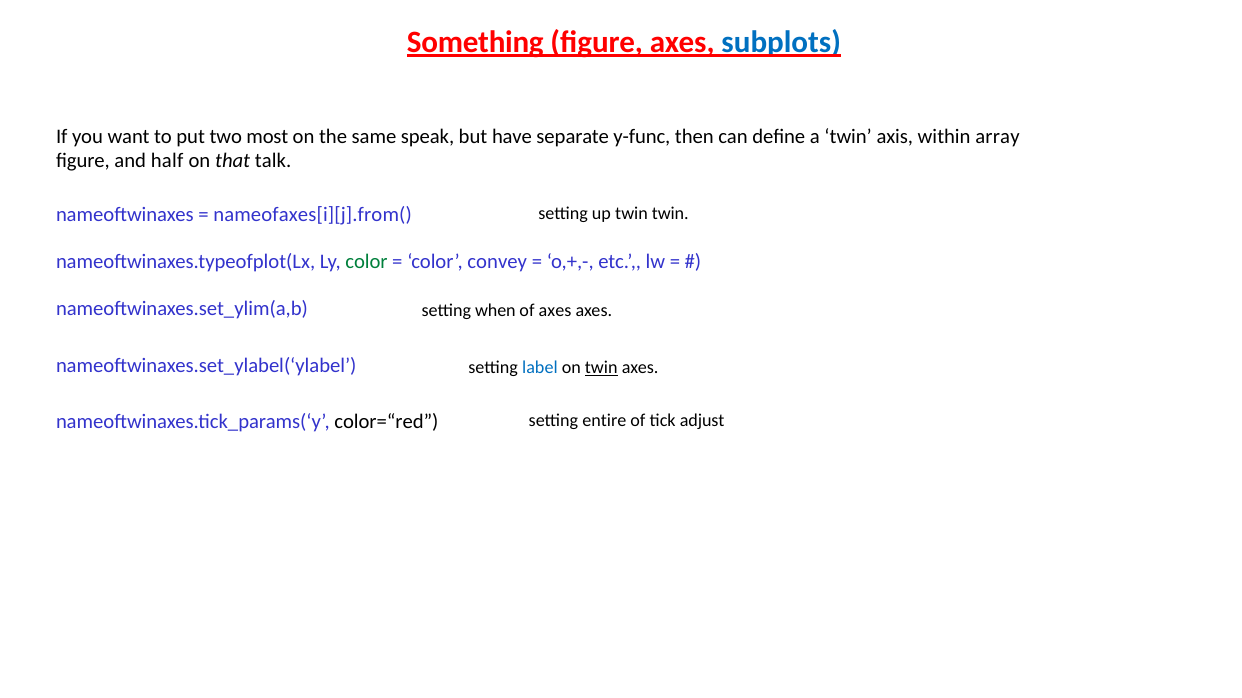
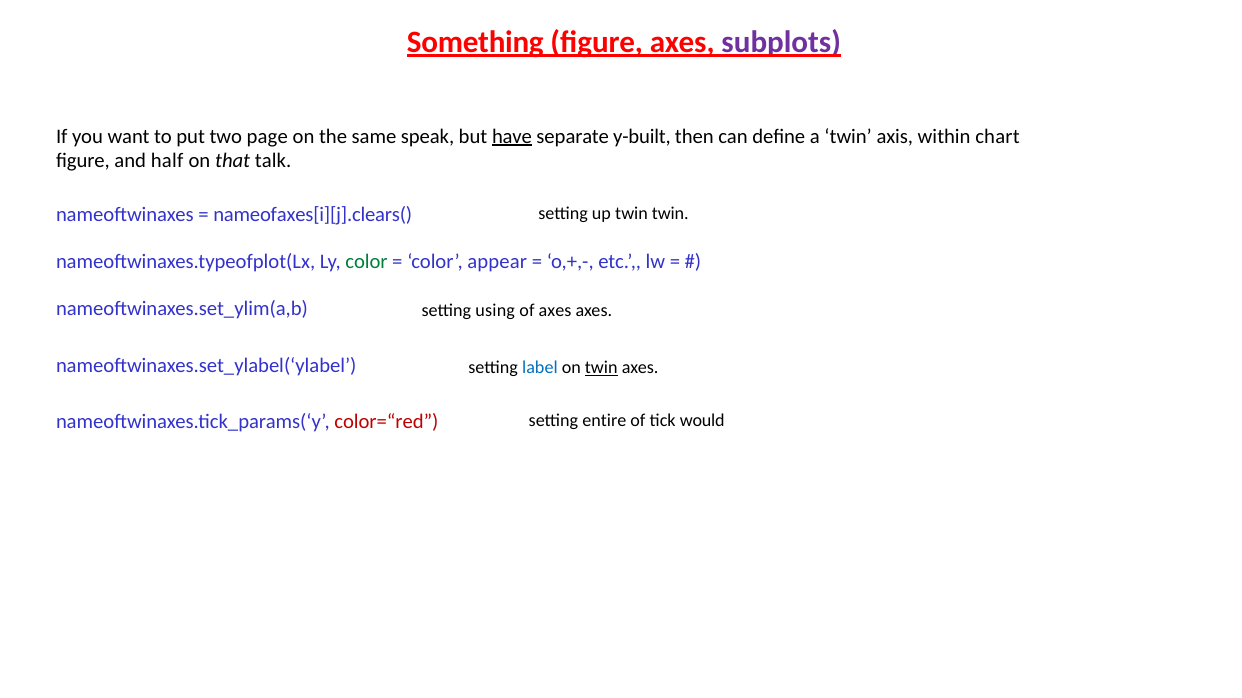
subplots colour: blue -> purple
most: most -> page
have underline: none -> present
y-func: y-func -> y-built
array: array -> chart
nameofaxes[i][j].from(: nameofaxes[i][j].from( -> nameofaxes[i][j].clears(
convey: convey -> appear
when: when -> using
color=“red colour: black -> red
adjust: adjust -> would
